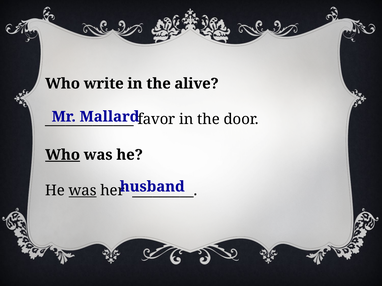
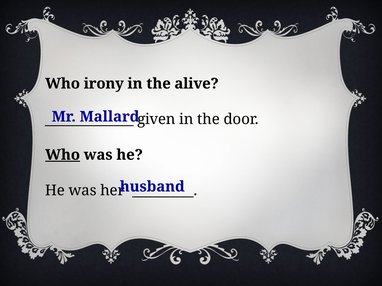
write: write -> irony
favor: favor -> given
was at (83, 191) underline: present -> none
